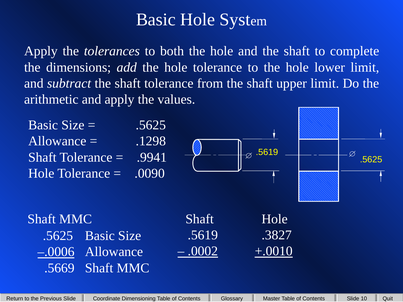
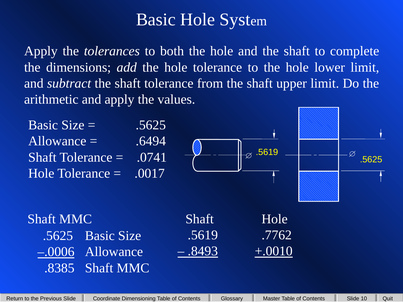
.1298: .1298 -> .6494
.9941: .9941 -> .0741
.0090: .0090 -> .0017
.3827: .3827 -> .7762
.0002: .0002 -> .8493
.5669: .5669 -> .8385
